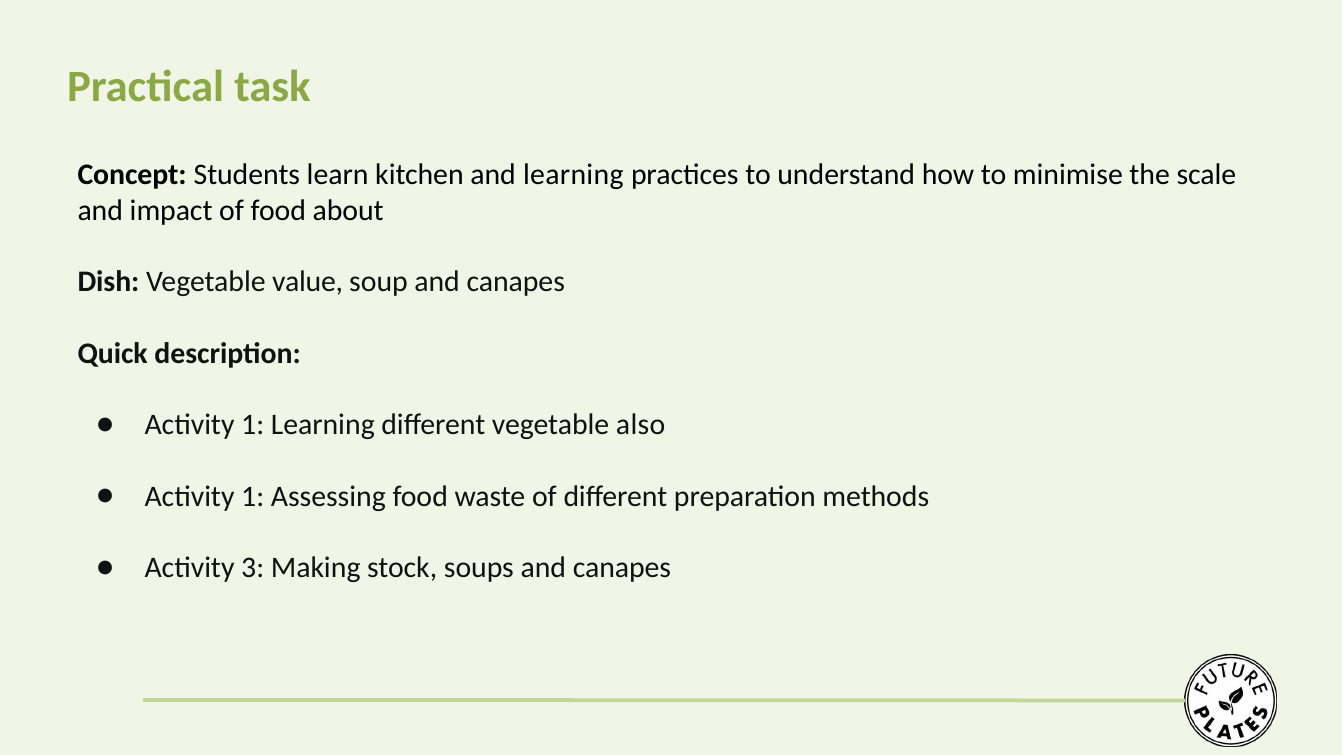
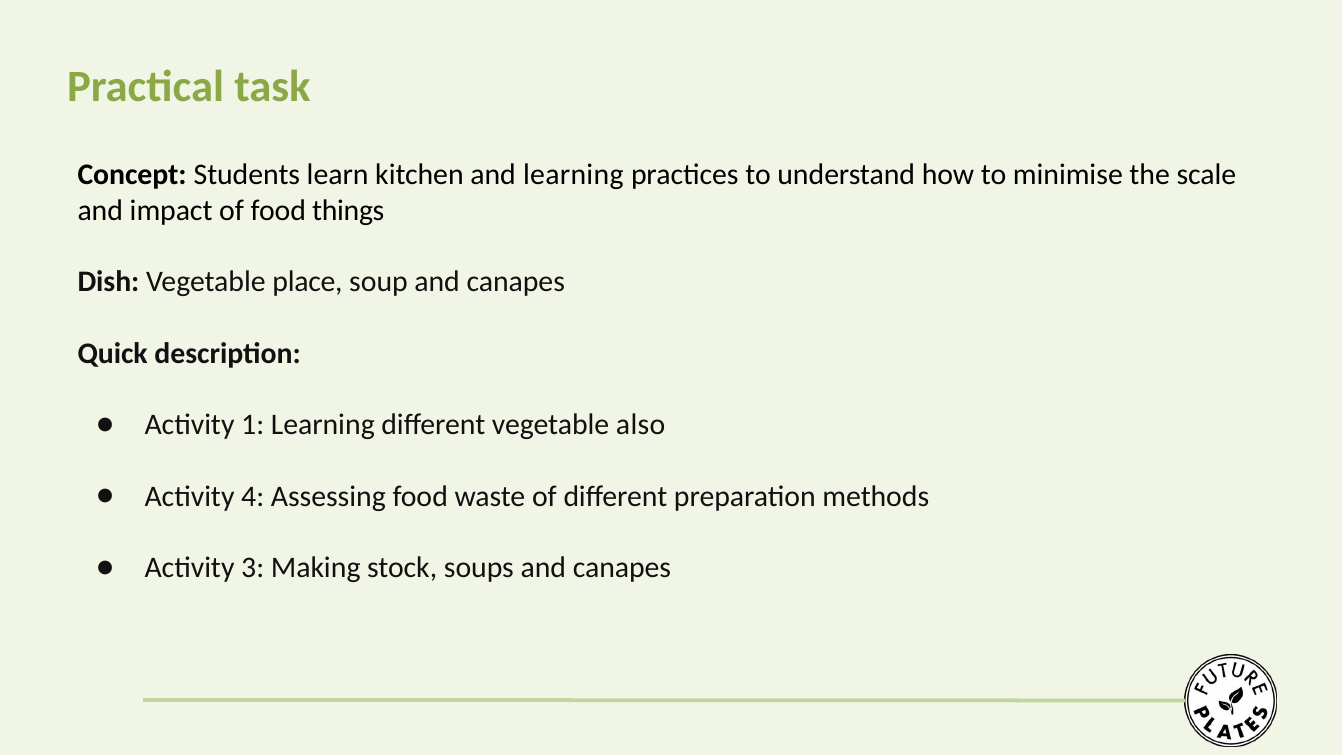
about: about -> things
value: value -> place
1 at (253, 496): 1 -> 4
